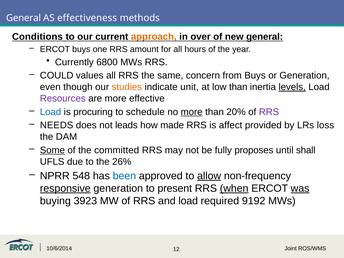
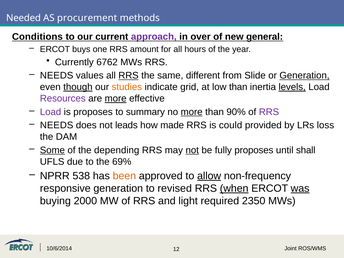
General at (24, 18): General -> Needed
effectiveness: effectiveness -> procurement
approach colour: orange -> purple
6800: 6800 -> 6762
COULD at (57, 76): COULD -> NEEDS
RRS at (129, 76) underline: none -> present
concern: concern -> different
from Buys: Buys -> Slide
Generation at (304, 76) underline: none -> present
though underline: none -> present
unit: unit -> grid
more at (116, 99) underline: none -> present
Load at (51, 112) colour: blue -> purple
is procuring: procuring -> proposes
schedule: schedule -> summary
20%: 20% -> 90%
affect: affect -> could
committed: committed -> depending
not at (192, 150) underline: none -> present
26%: 26% -> 69%
548: 548 -> 538
been colour: blue -> orange
responsive underline: present -> none
present: present -> revised
3923: 3923 -> 2000
and load: load -> light
9192: 9192 -> 2350
